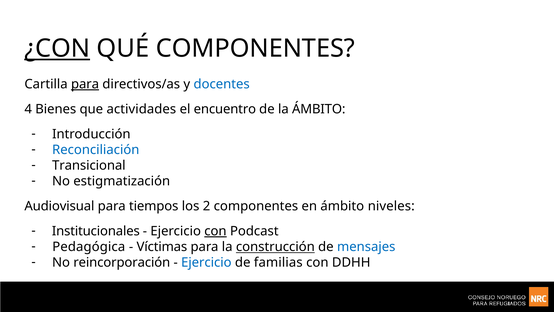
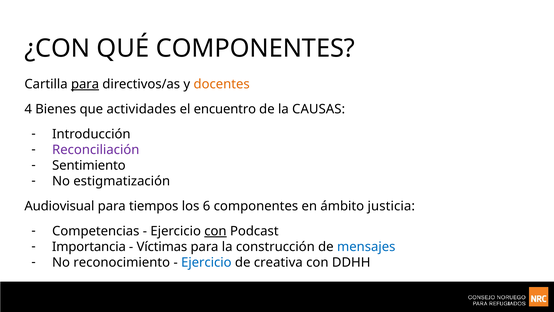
¿CON underline: present -> none
docentes colour: blue -> orange
la ÁMBITO: ÁMBITO -> CAUSAS
Reconciliación colour: blue -> purple
Transicional: Transicional -> Sentimiento
2: 2 -> 6
niveles: niveles -> justicia
Institucionales: Institucionales -> Competencias
Pedagógica: Pedagógica -> Importancia
construcción underline: present -> none
reincorporación: reincorporación -> reconocimiento
familias: familias -> creativa
